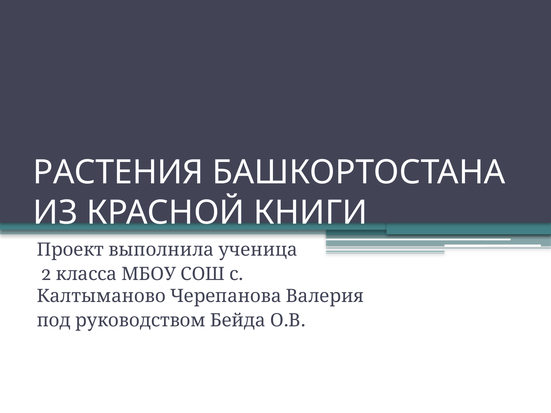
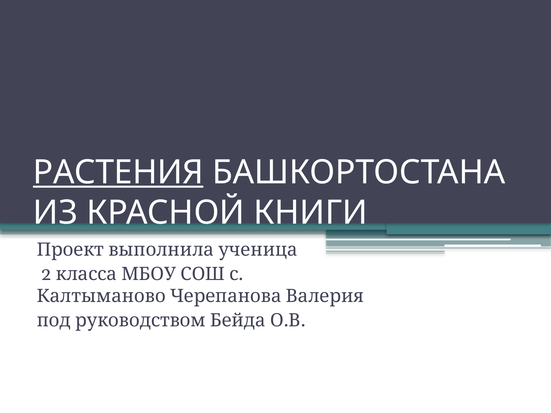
РАСТЕНИЯ underline: none -> present
